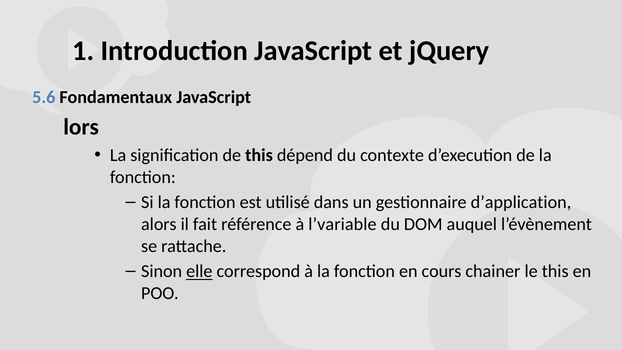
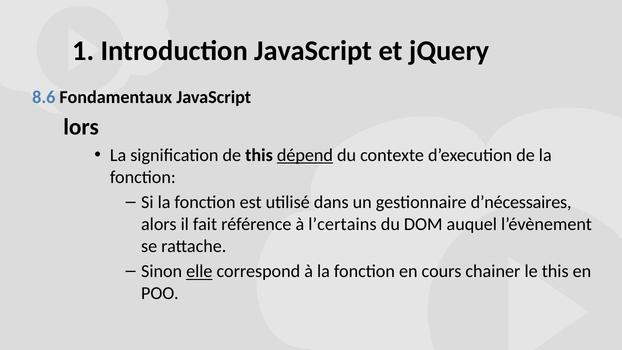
5.6: 5.6 -> 8.6
dépend underline: none -> present
d’application: d’application -> d’nécessaires
l’variable: l’variable -> l’certains
